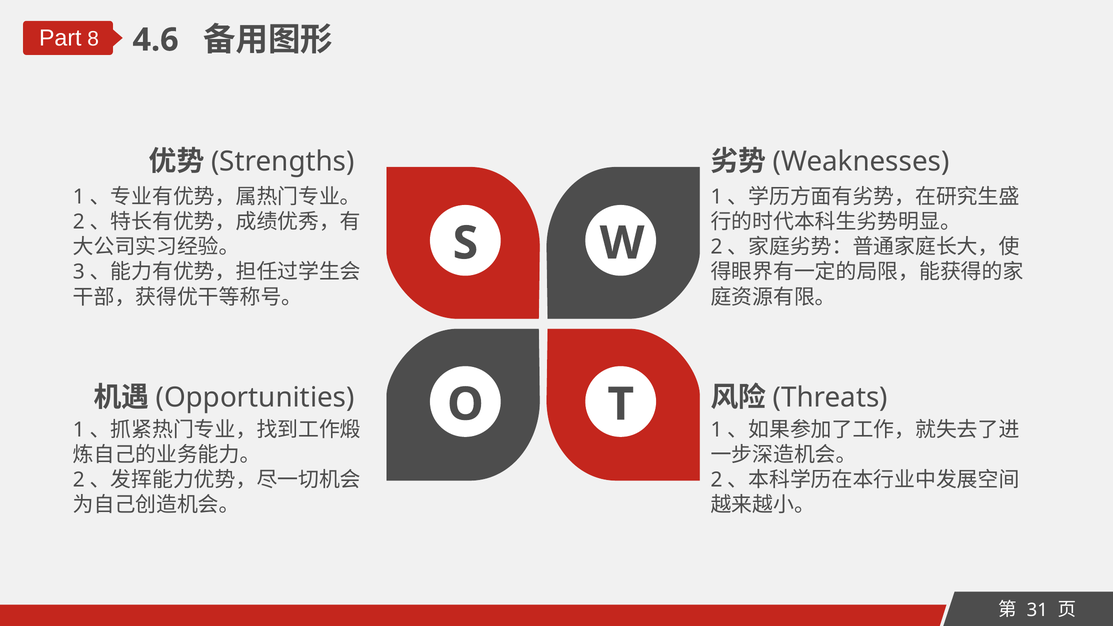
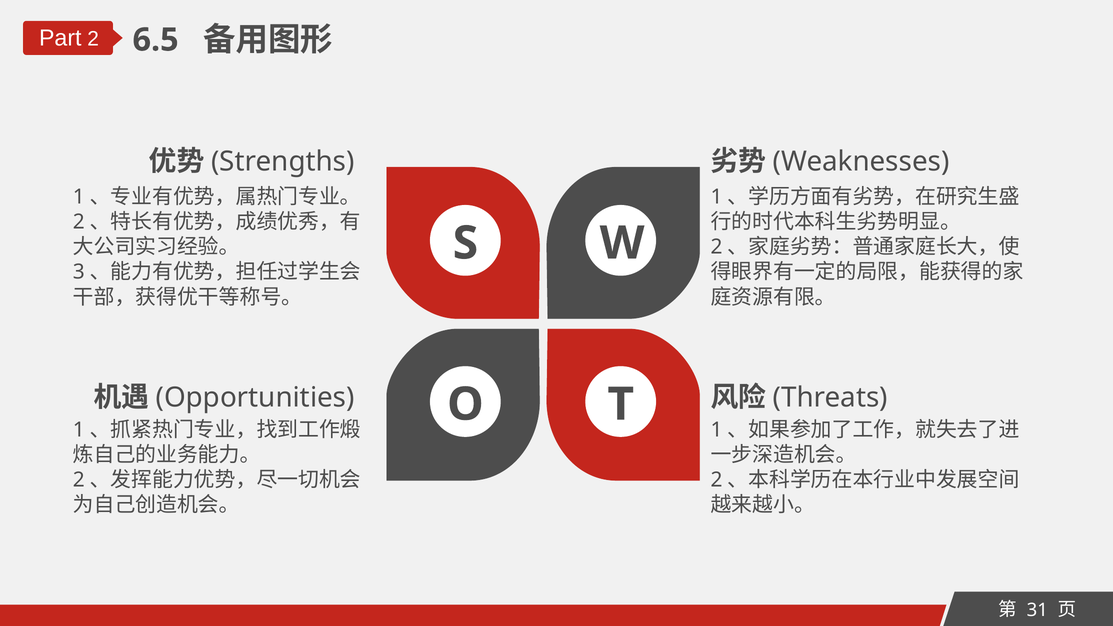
8: 8 -> 2
4.6: 4.6 -> 6.5
